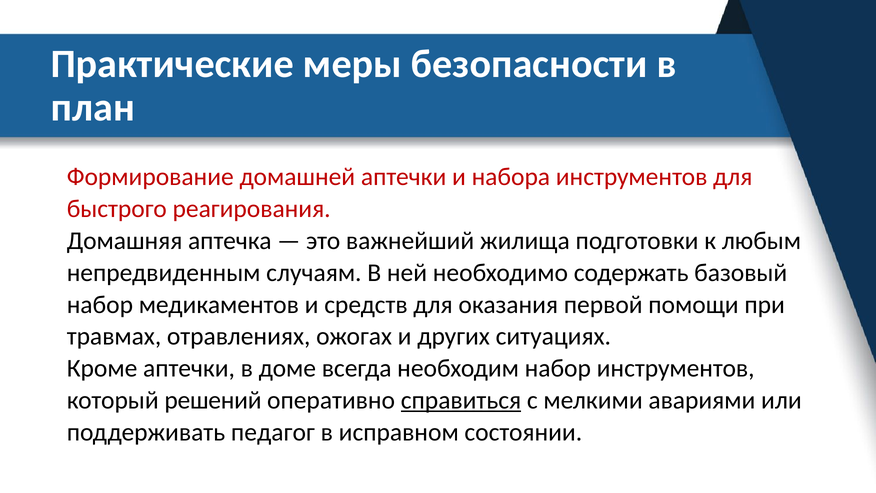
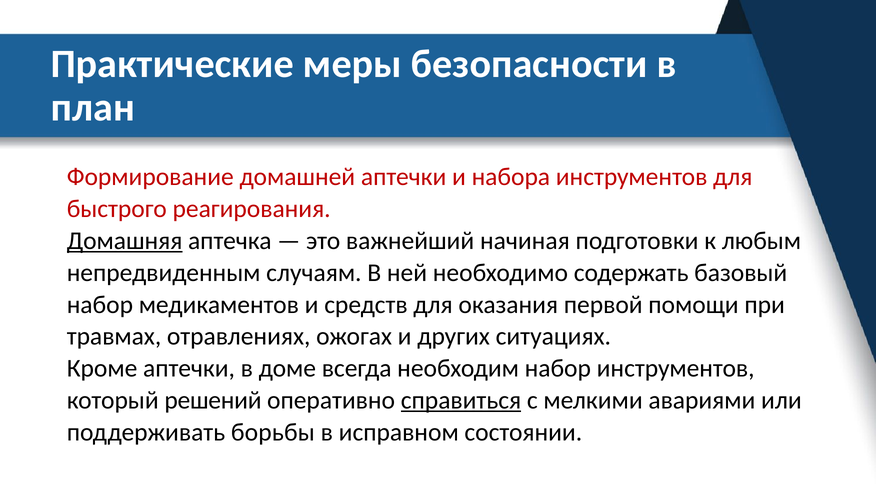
Домашняя underline: none -> present
жилища: жилища -> начиная
педагог: педагог -> борьбы
